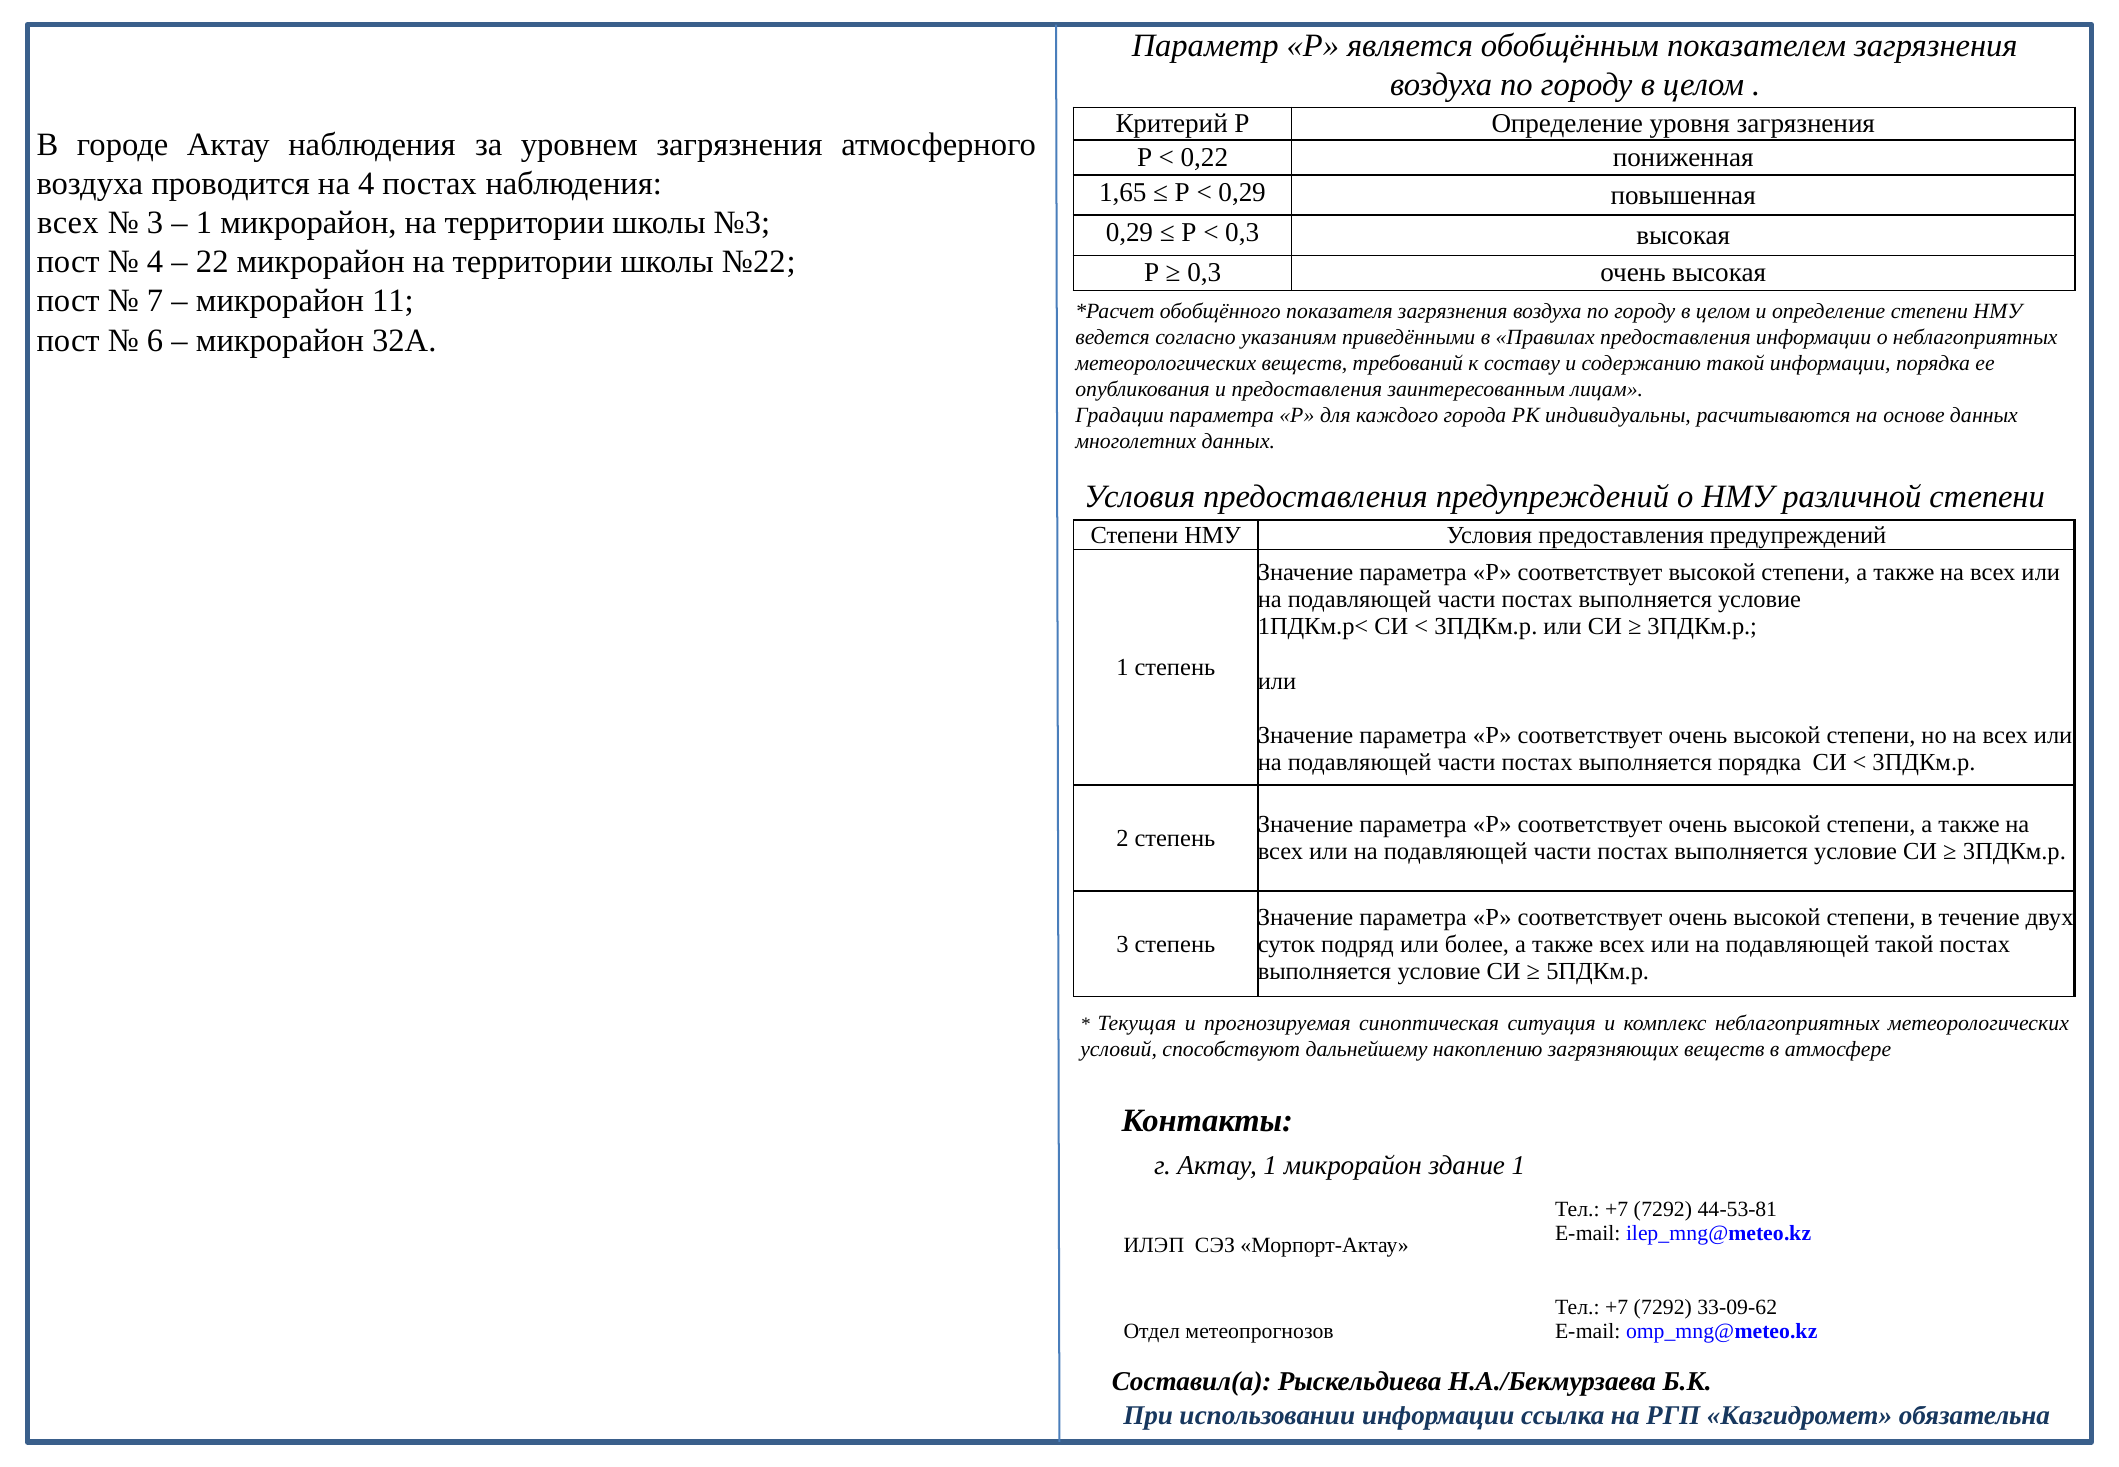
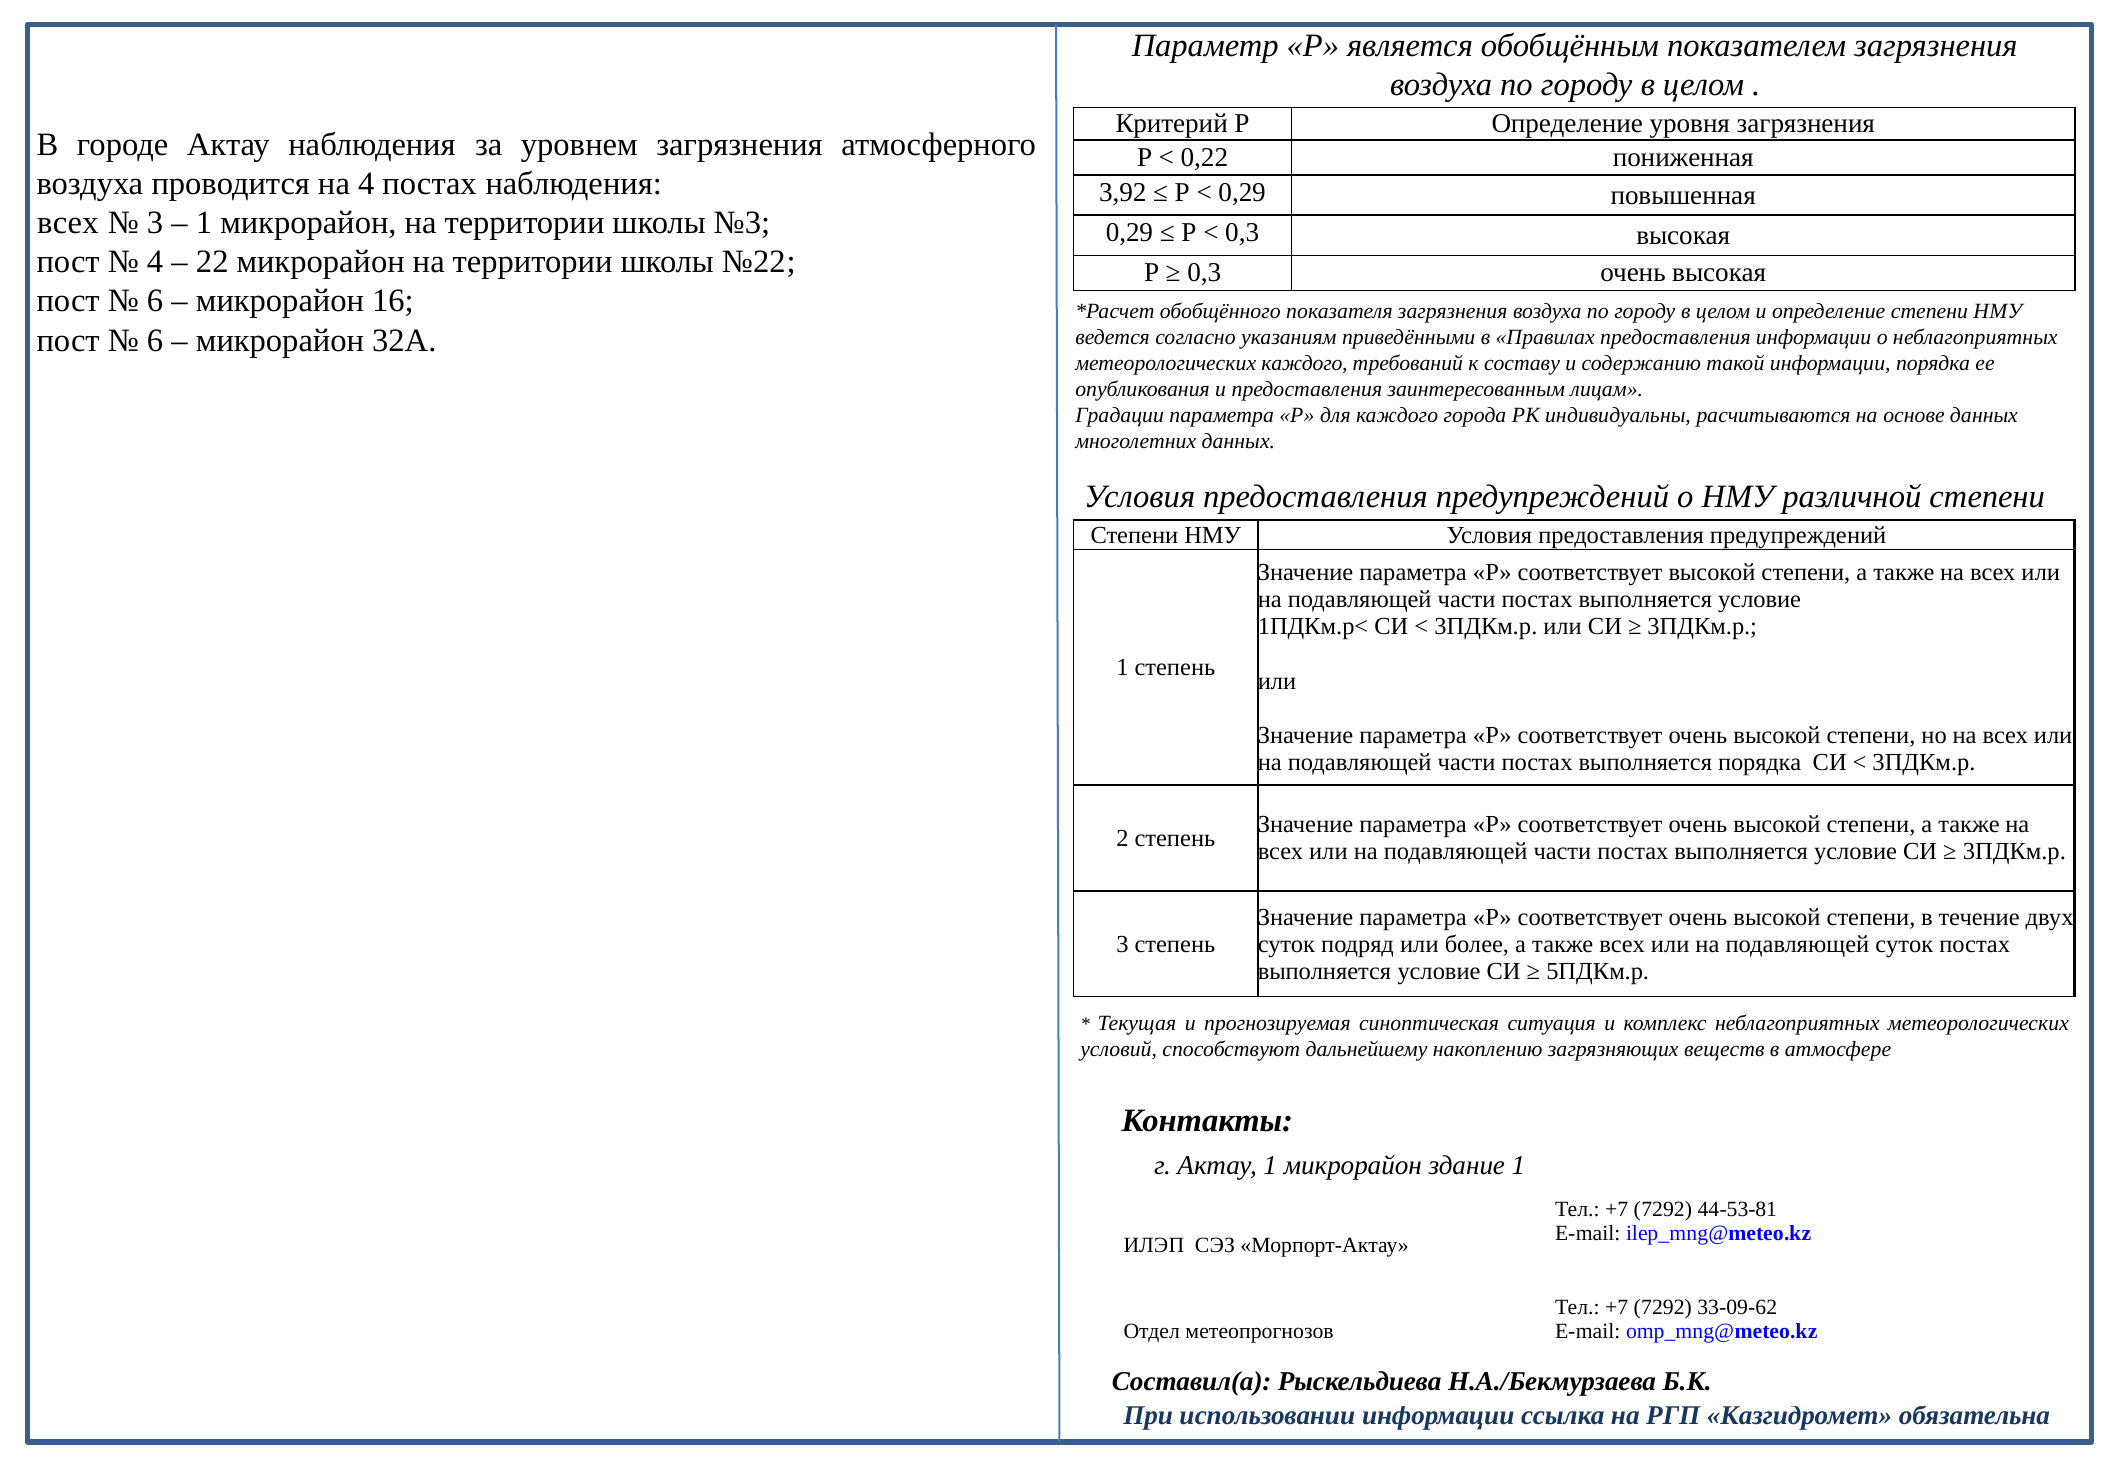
1,65: 1,65 -> 3,92
7 at (155, 301): 7 -> 6
11: 11 -> 16
метеорологических веществ: веществ -> каждого
подавляющей такой: такой -> суток
